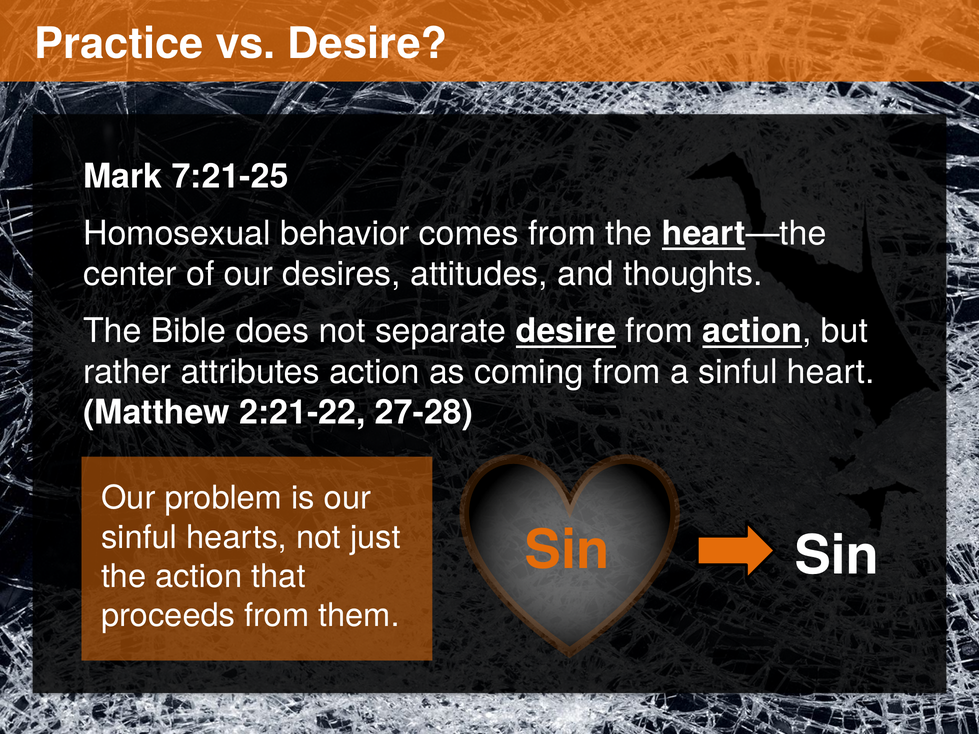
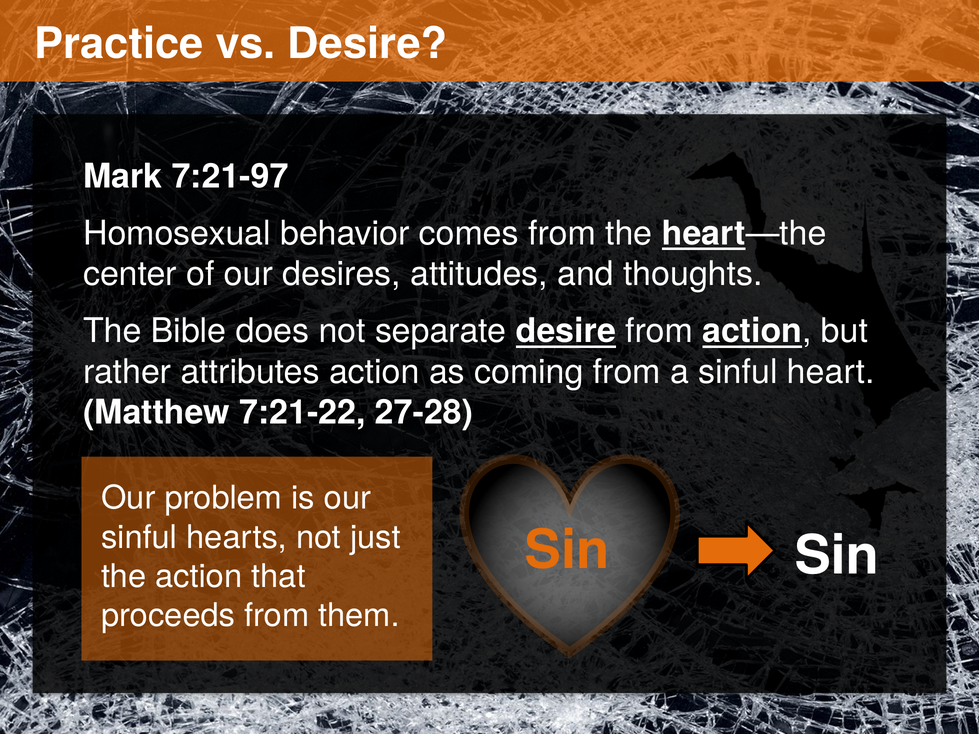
7:21-25: 7:21-25 -> 7:21-97
2:21-22: 2:21-22 -> 7:21-22
